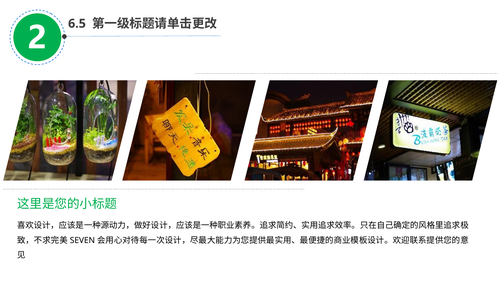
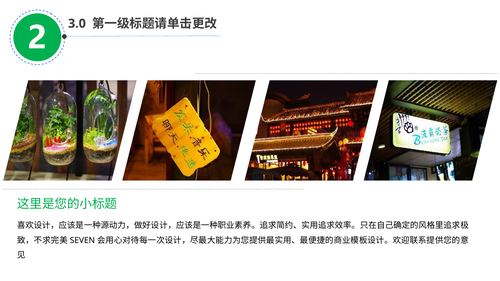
6.5: 6.5 -> 3.0
